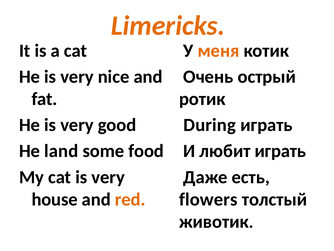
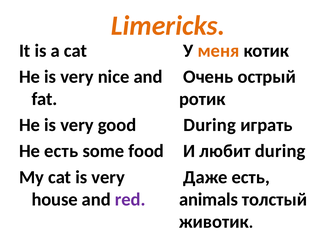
He land: land -> есть
любит играть: играть -> during
red colour: orange -> purple
flowers: flowers -> animals
